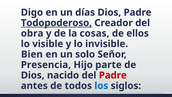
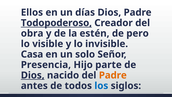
Digo: Digo -> Ellos
cosas: cosas -> estén
ellos: ellos -> pero
Bien: Bien -> Casa
Dios at (33, 75) underline: none -> present
Padre at (113, 75) colour: red -> orange
